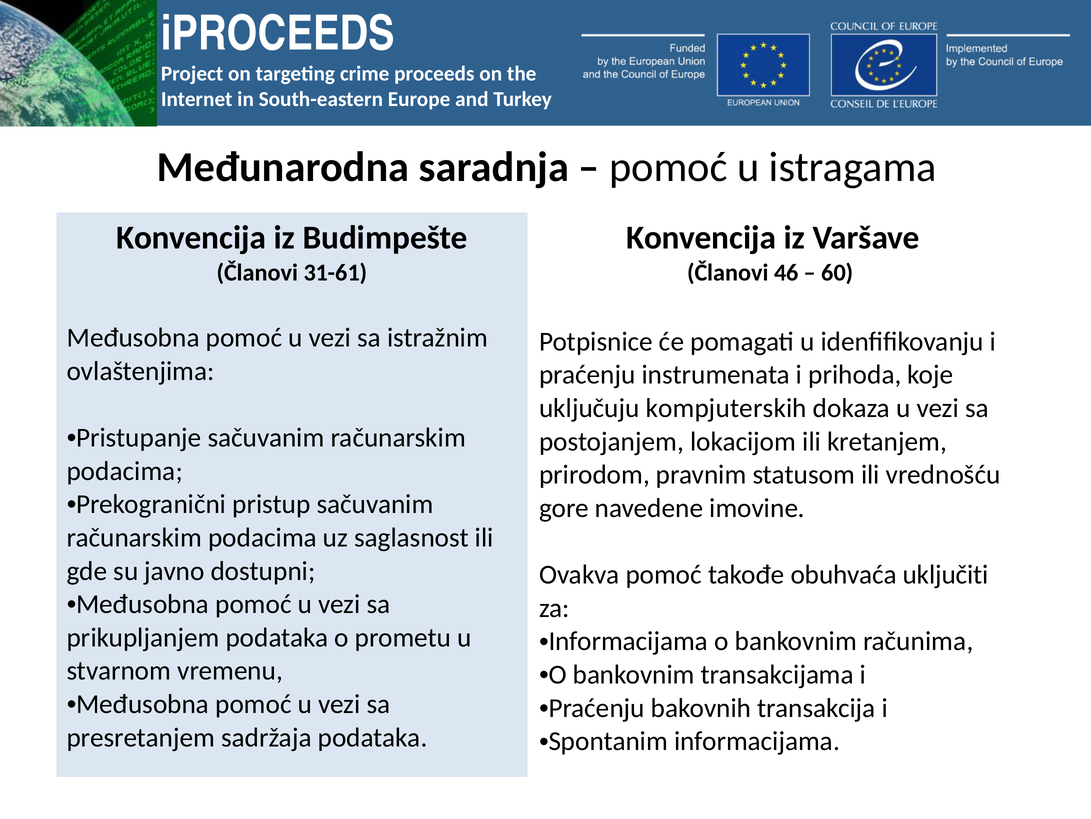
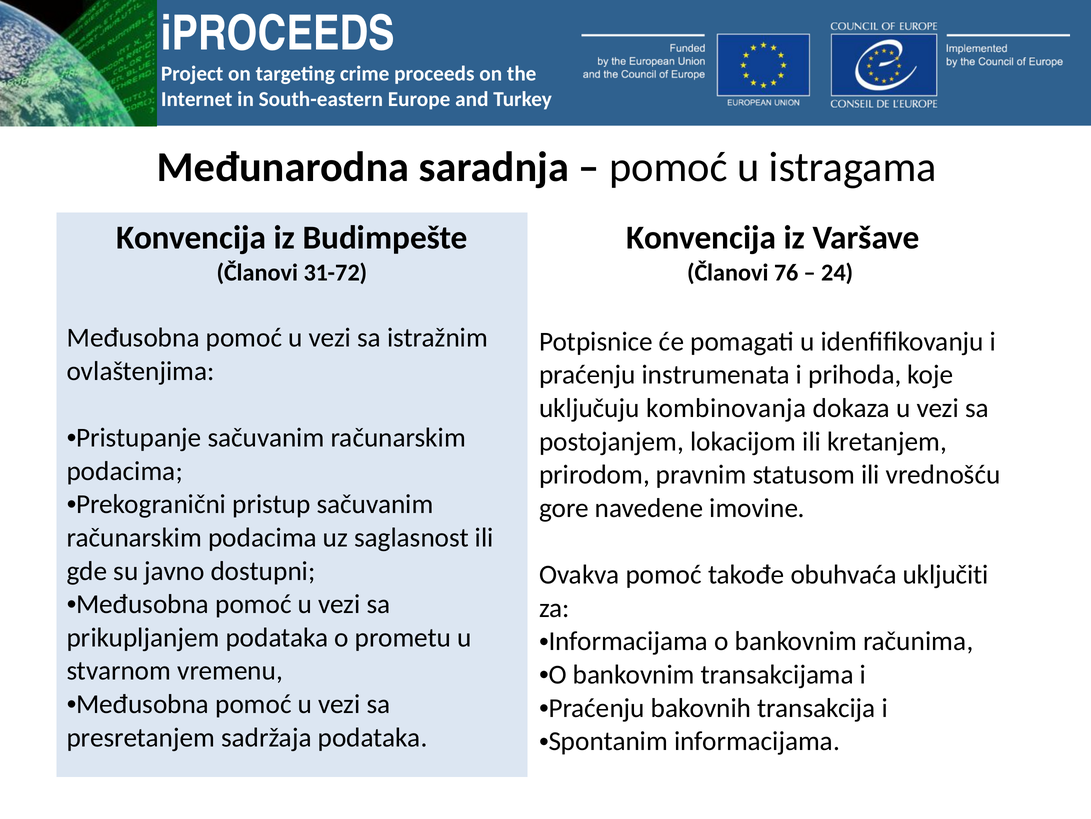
31-61: 31-61 -> 31-72
46: 46 -> 76
60: 60 -> 24
kompjuterskih: kompjuterskih -> kombinovanja
